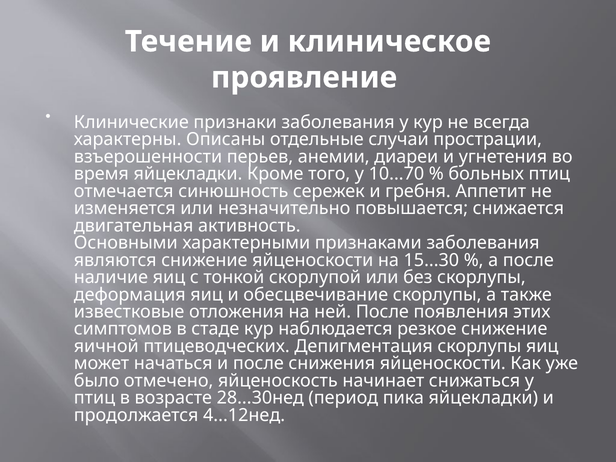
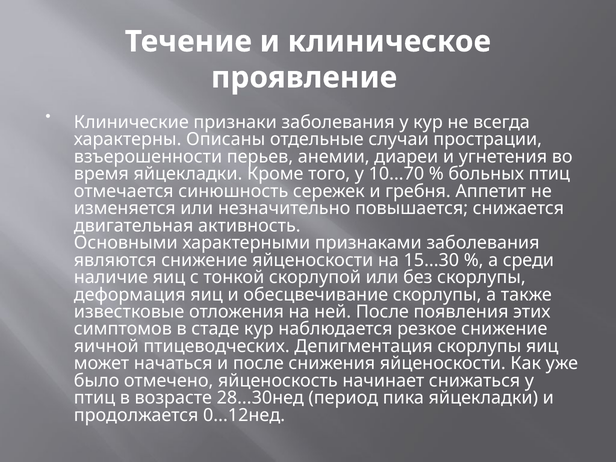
а после: после -> среди
4...12нед: 4...12нед -> 0...12нед
